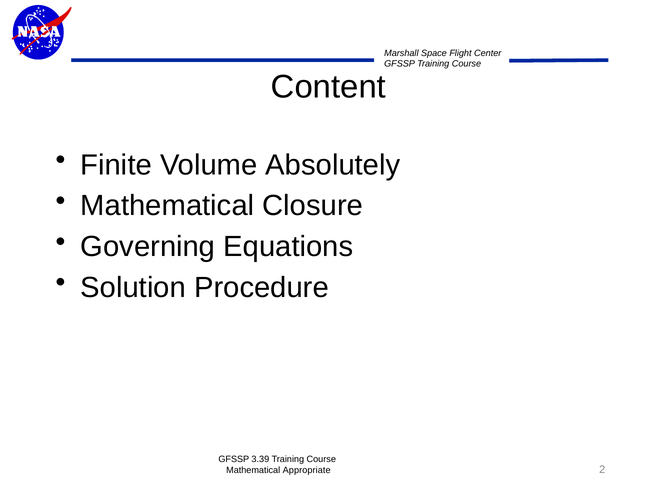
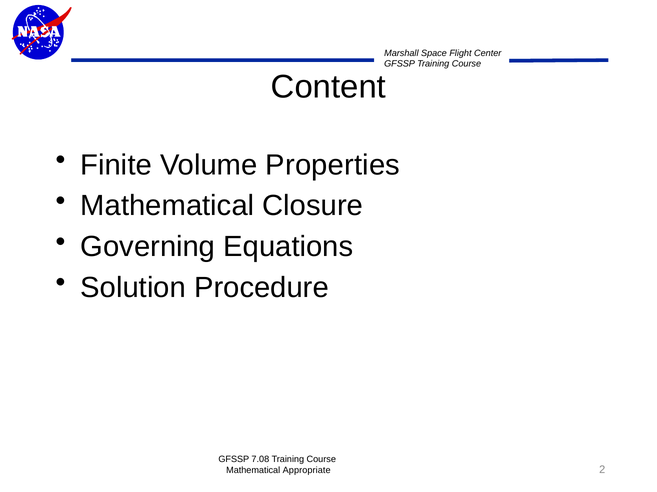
Absolutely: Absolutely -> Properties
3.39: 3.39 -> 7.08
